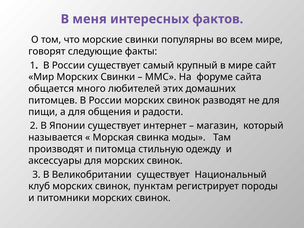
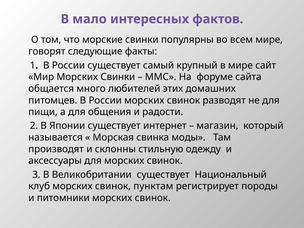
меня: меня -> мало
питомца: питомца -> склонны
